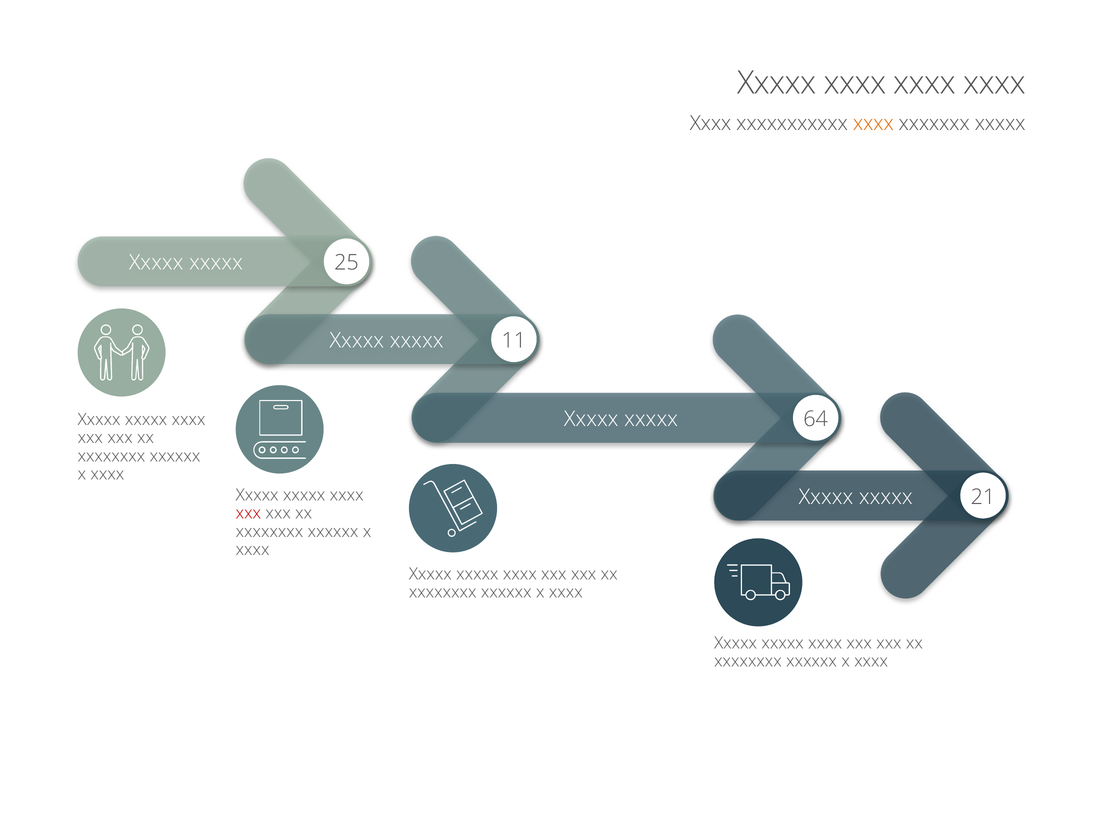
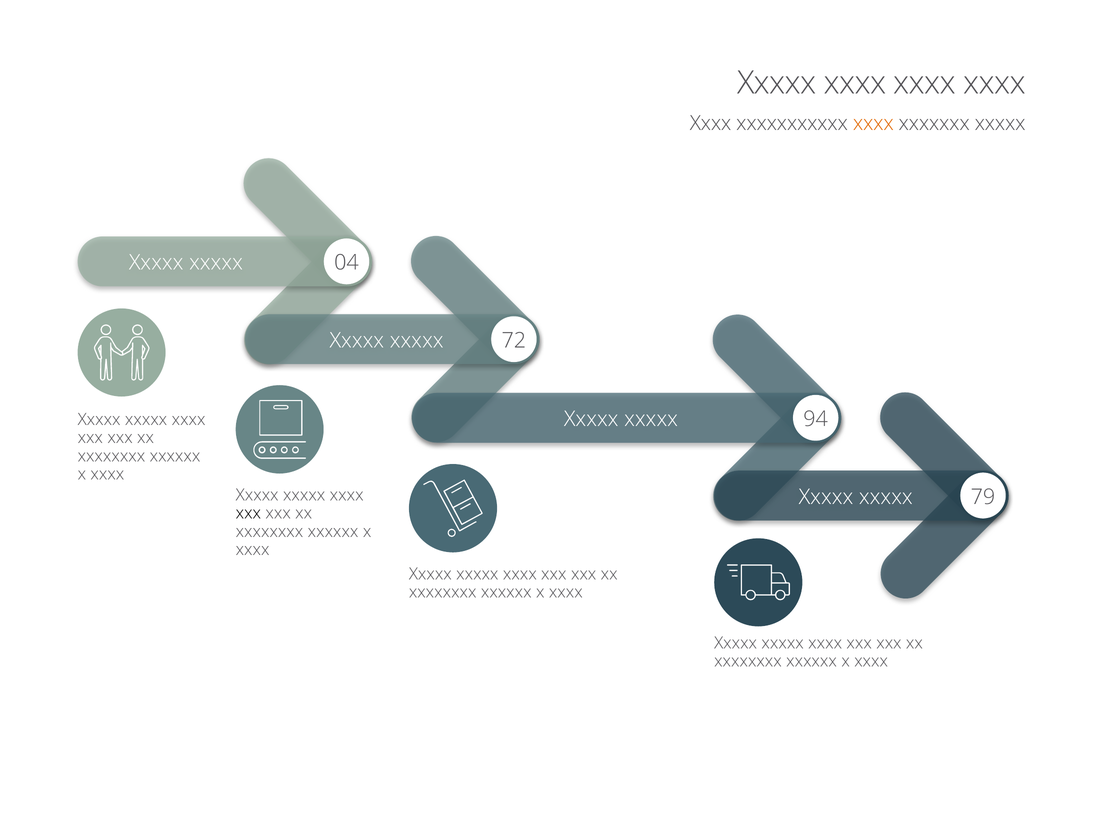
25: 25 -> 04
11: 11 -> 72
64: 64 -> 94
21: 21 -> 79
xxx at (248, 513) colour: red -> black
